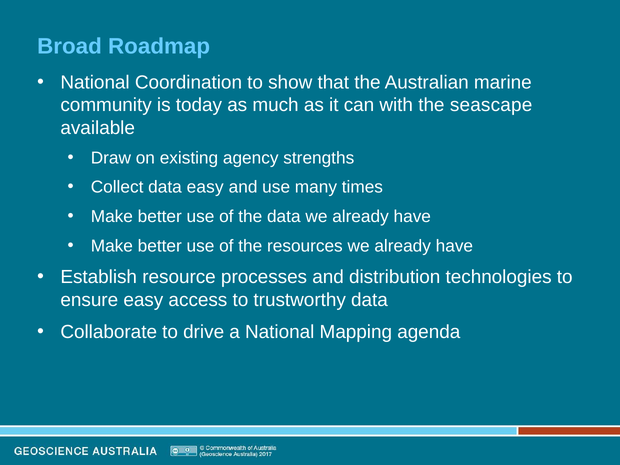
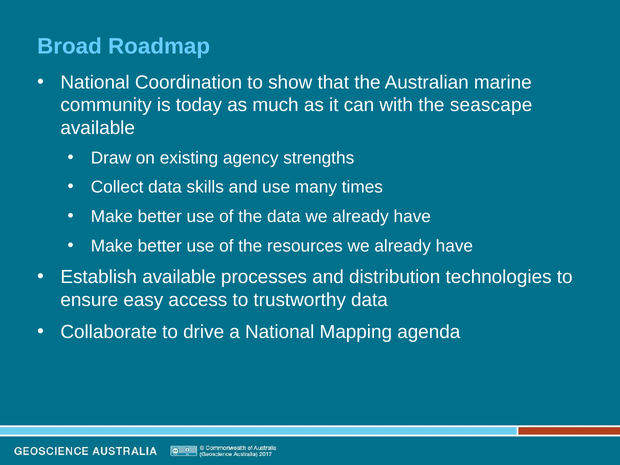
data easy: easy -> skills
Establish resource: resource -> available
